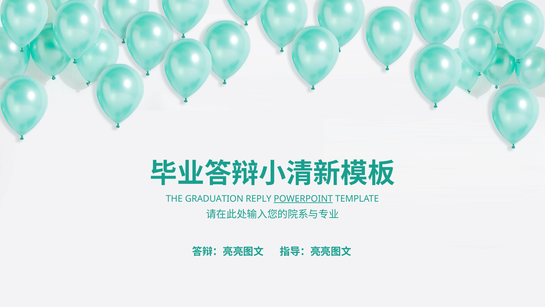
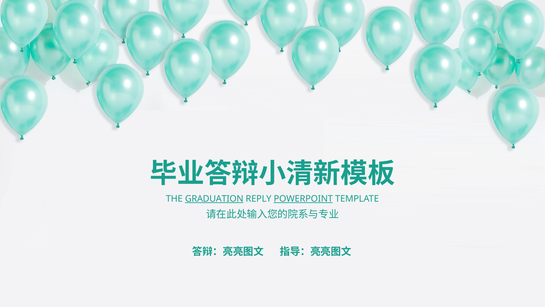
GRADUATION underline: none -> present
